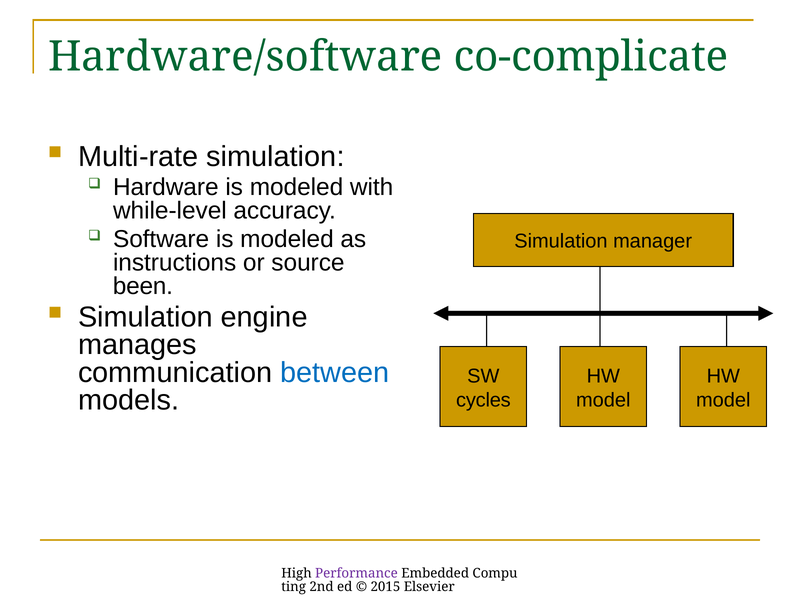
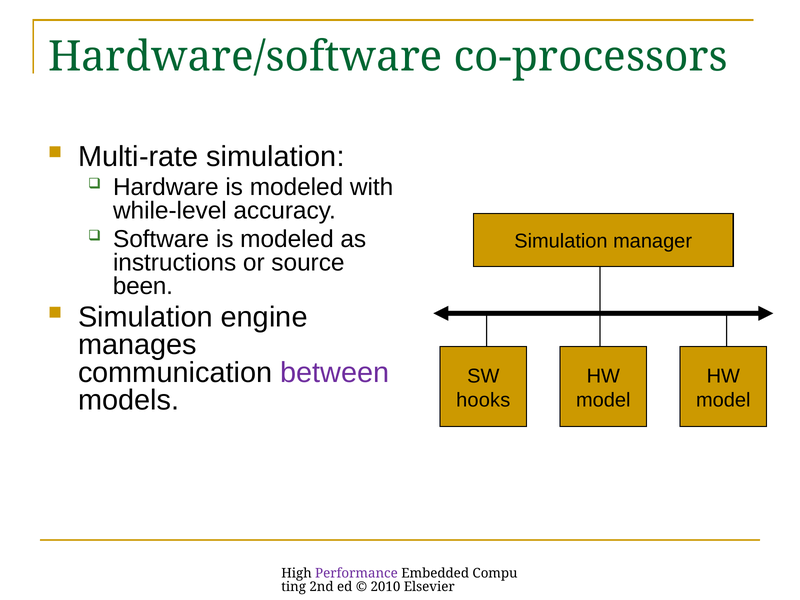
co-complicate: co-complicate -> co-processors
between colour: blue -> purple
cycles: cycles -> hooks
2015: 2015 -> 2010
